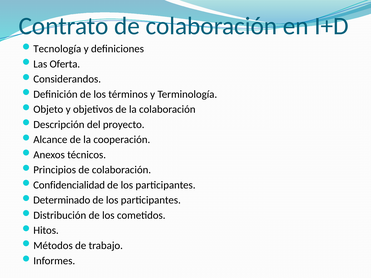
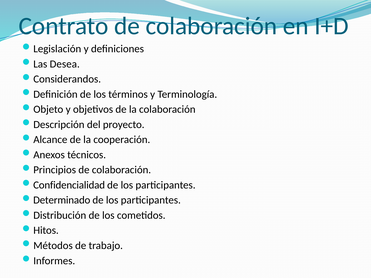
Tecnología: Tecnología -> Legislación
Oferta: Oferta -> Desea
